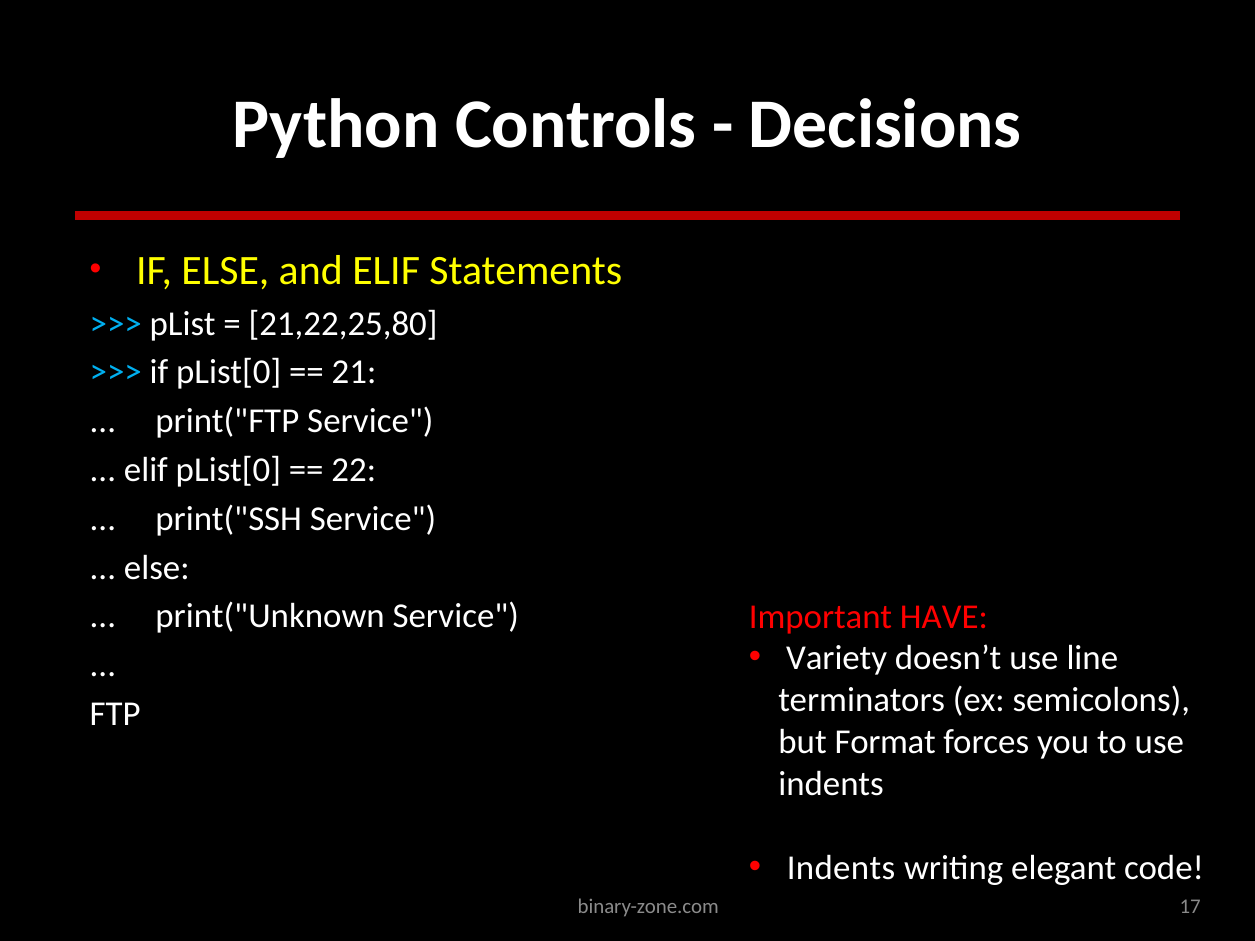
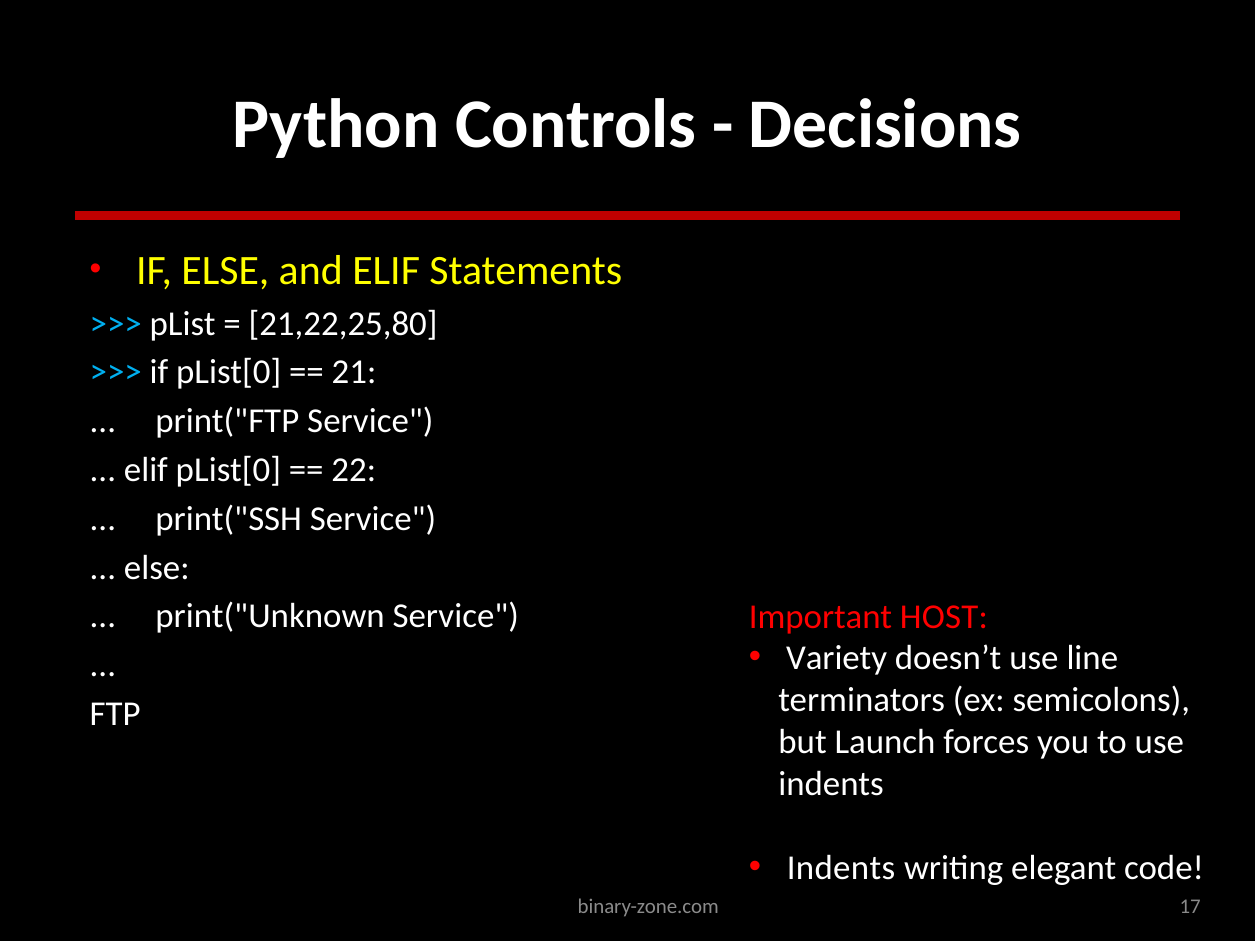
HAVE: HAVE -> HOST
Format: Format -> Launch
